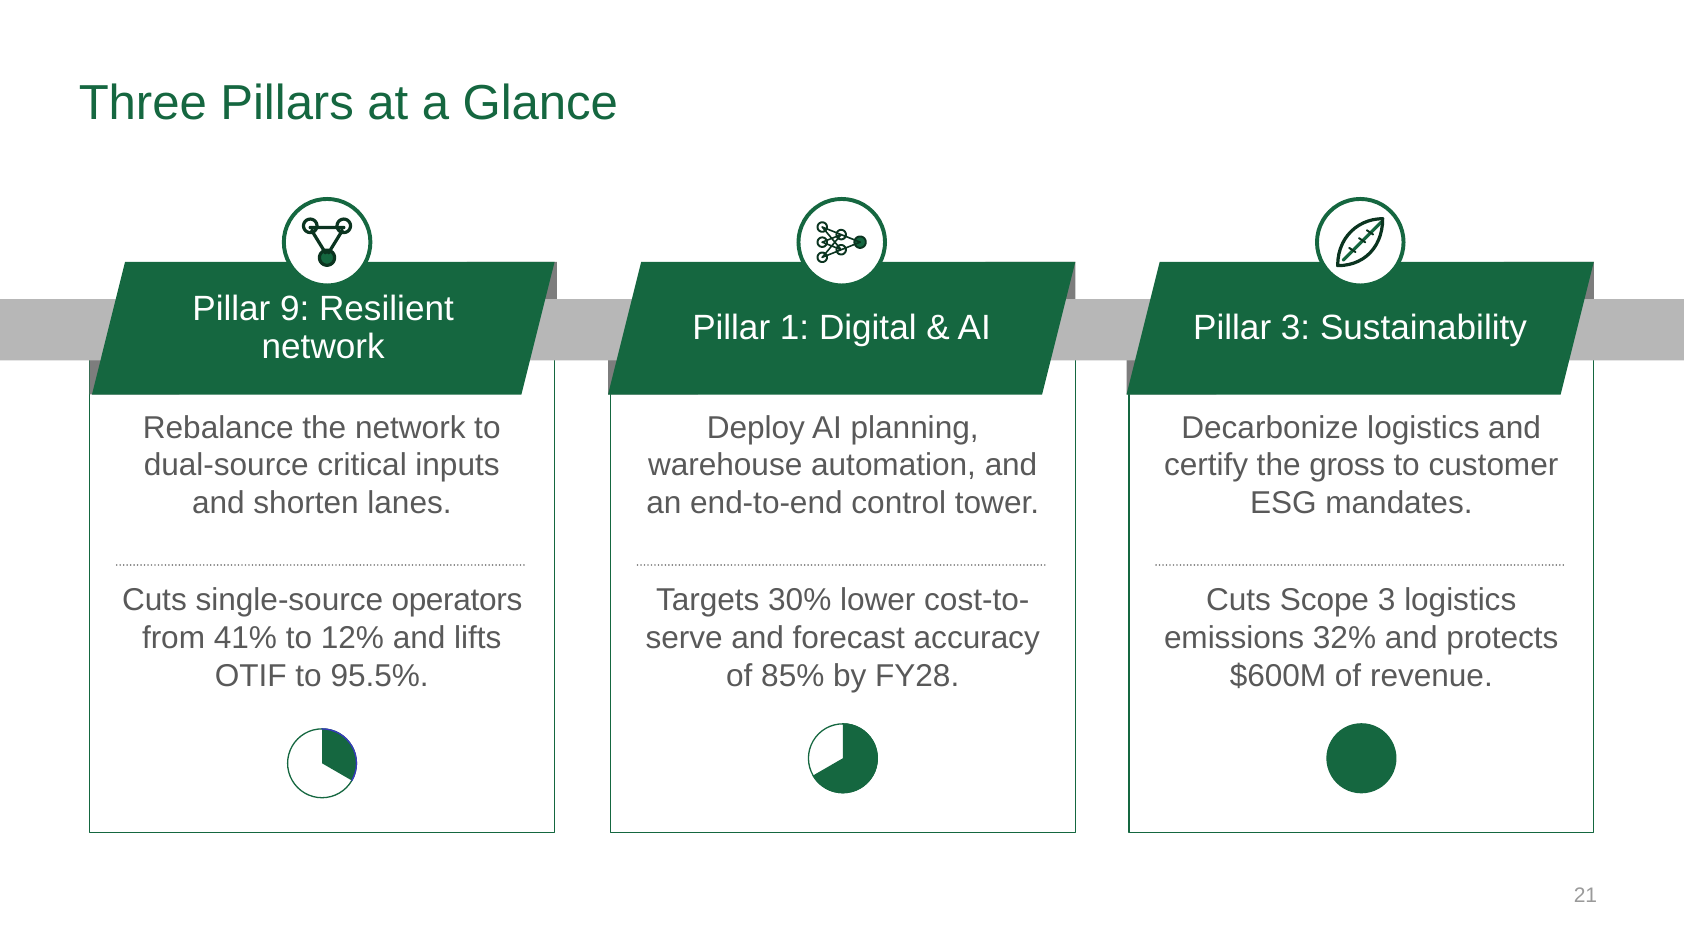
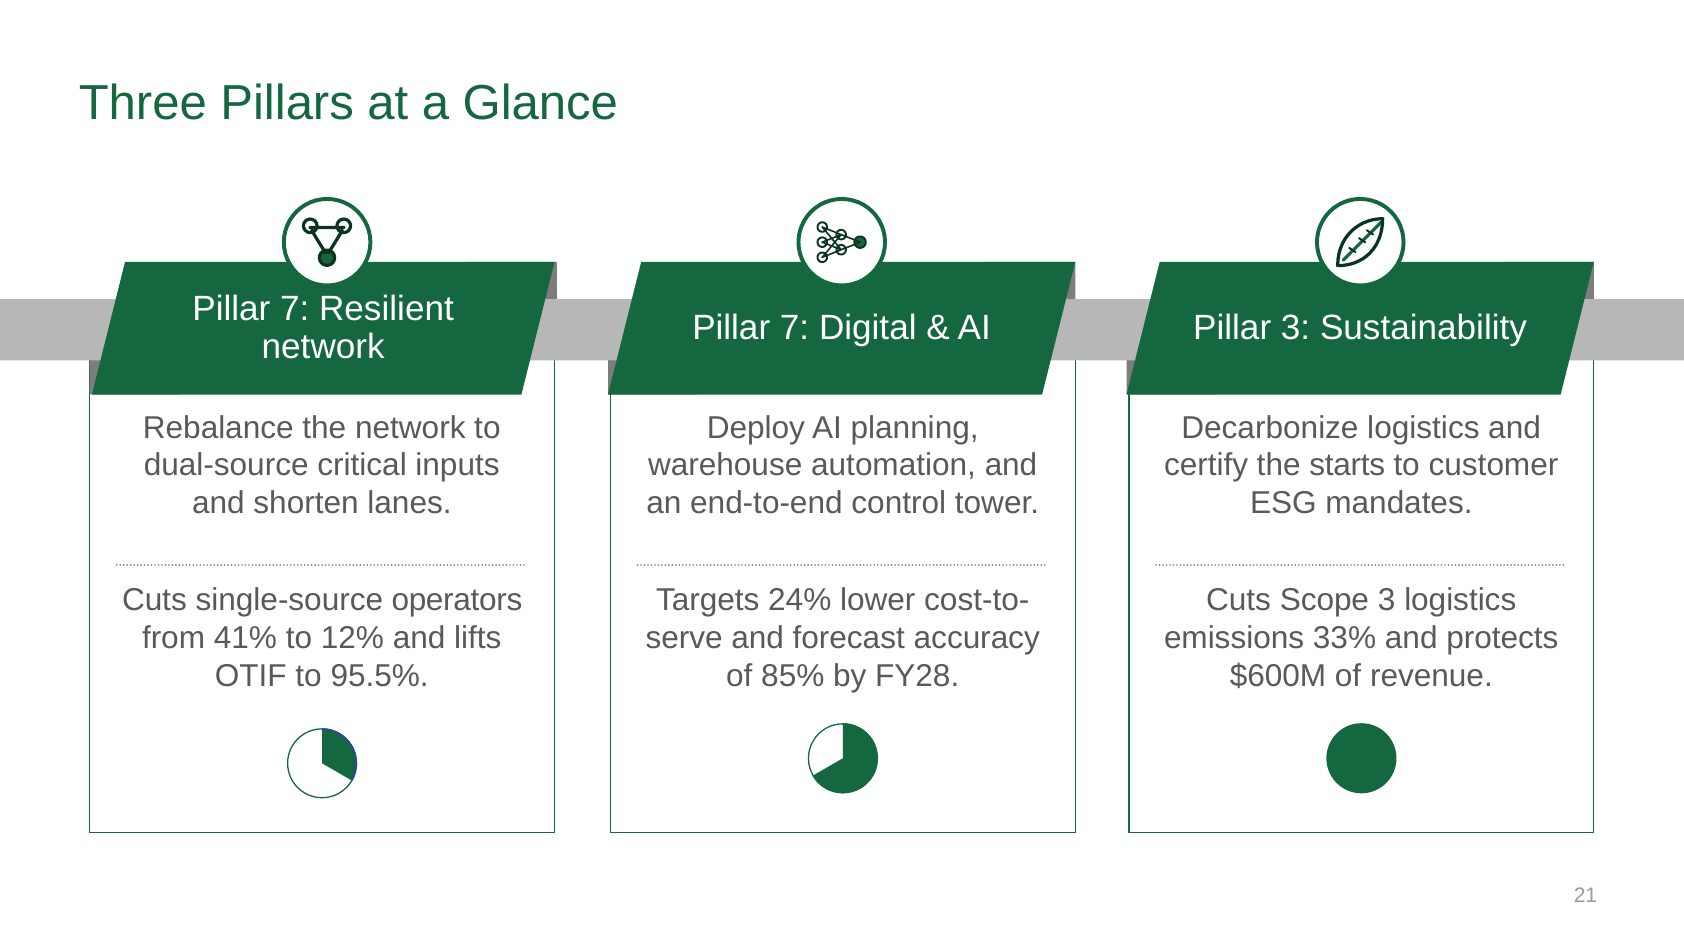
9 at (295, 309): 9 -> 7
1 at (795, 328): 1 -> 7
gross: gross -> starts
30%: 30% -> 24%
32%: 32% -> 33%
